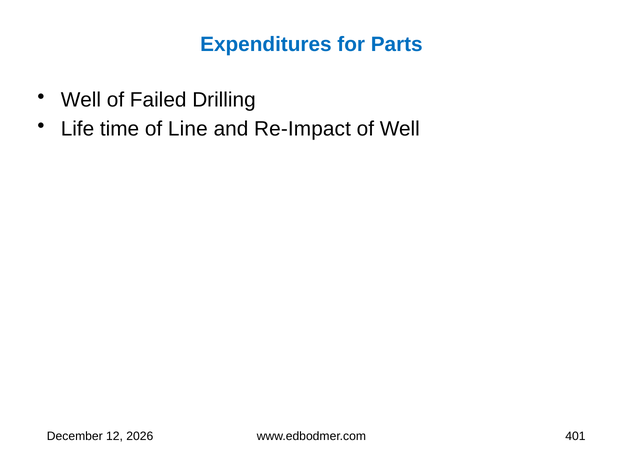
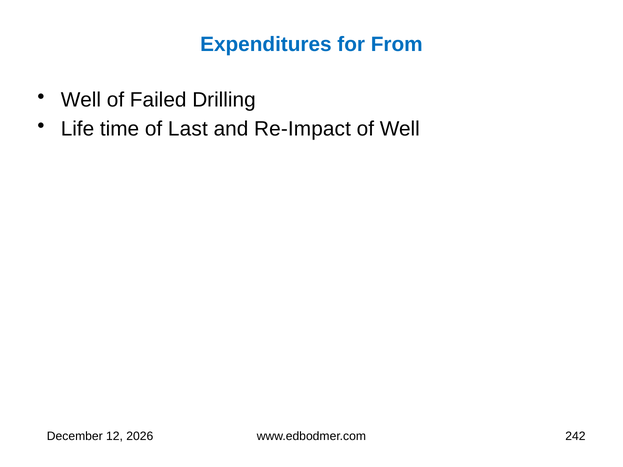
Parts: Parts -> From
Line: Line -> Last
401: 401 -> 242
